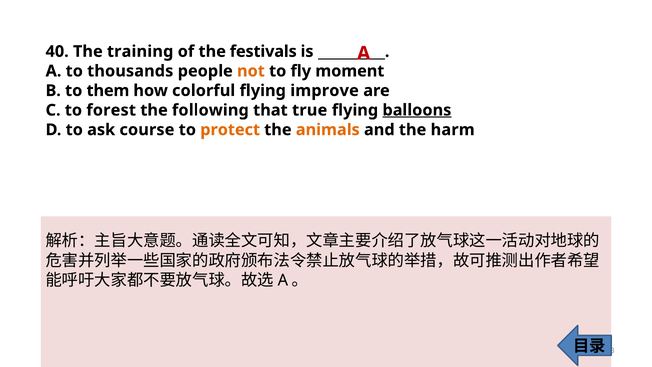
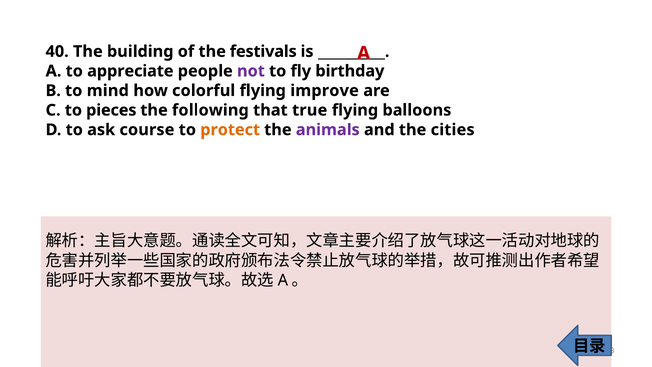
training: training -> building
thousands: thousands -> appreciate
not colour: orange -> purple
moment: moment -> birthday
them: them -> mind
forest: forest -> pieces
balloons underline: present -> none
animals colour: orange -> purple
harm: harm -> cities
